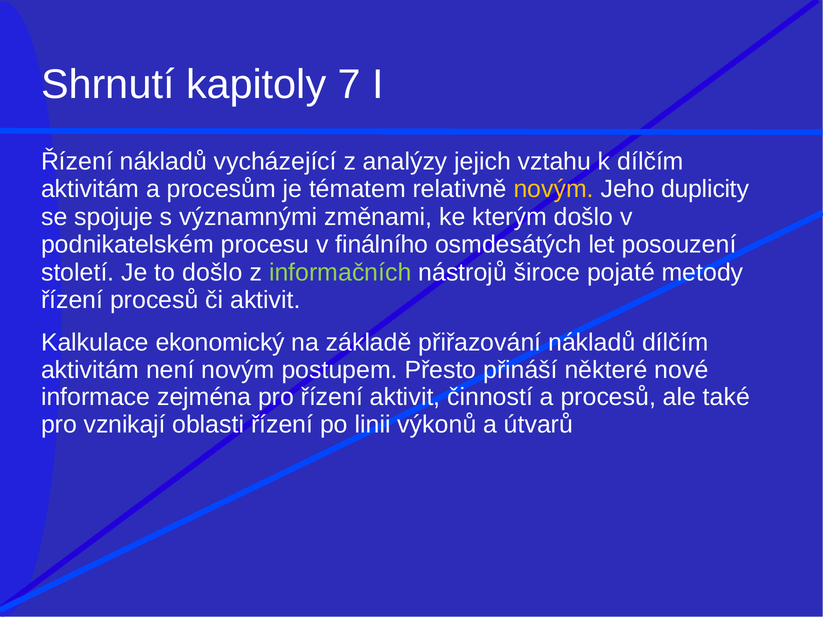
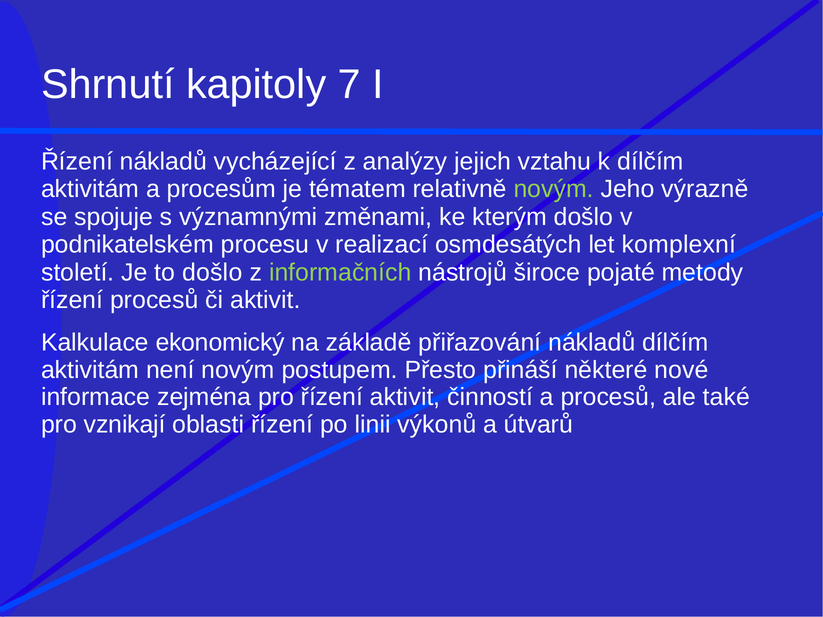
novým at (554, 189) colour: yellow -> light green
duplicity: duplicity -> výrazně
finálního: finálního -> realizací
posouzení: posouzení -> komplexní
